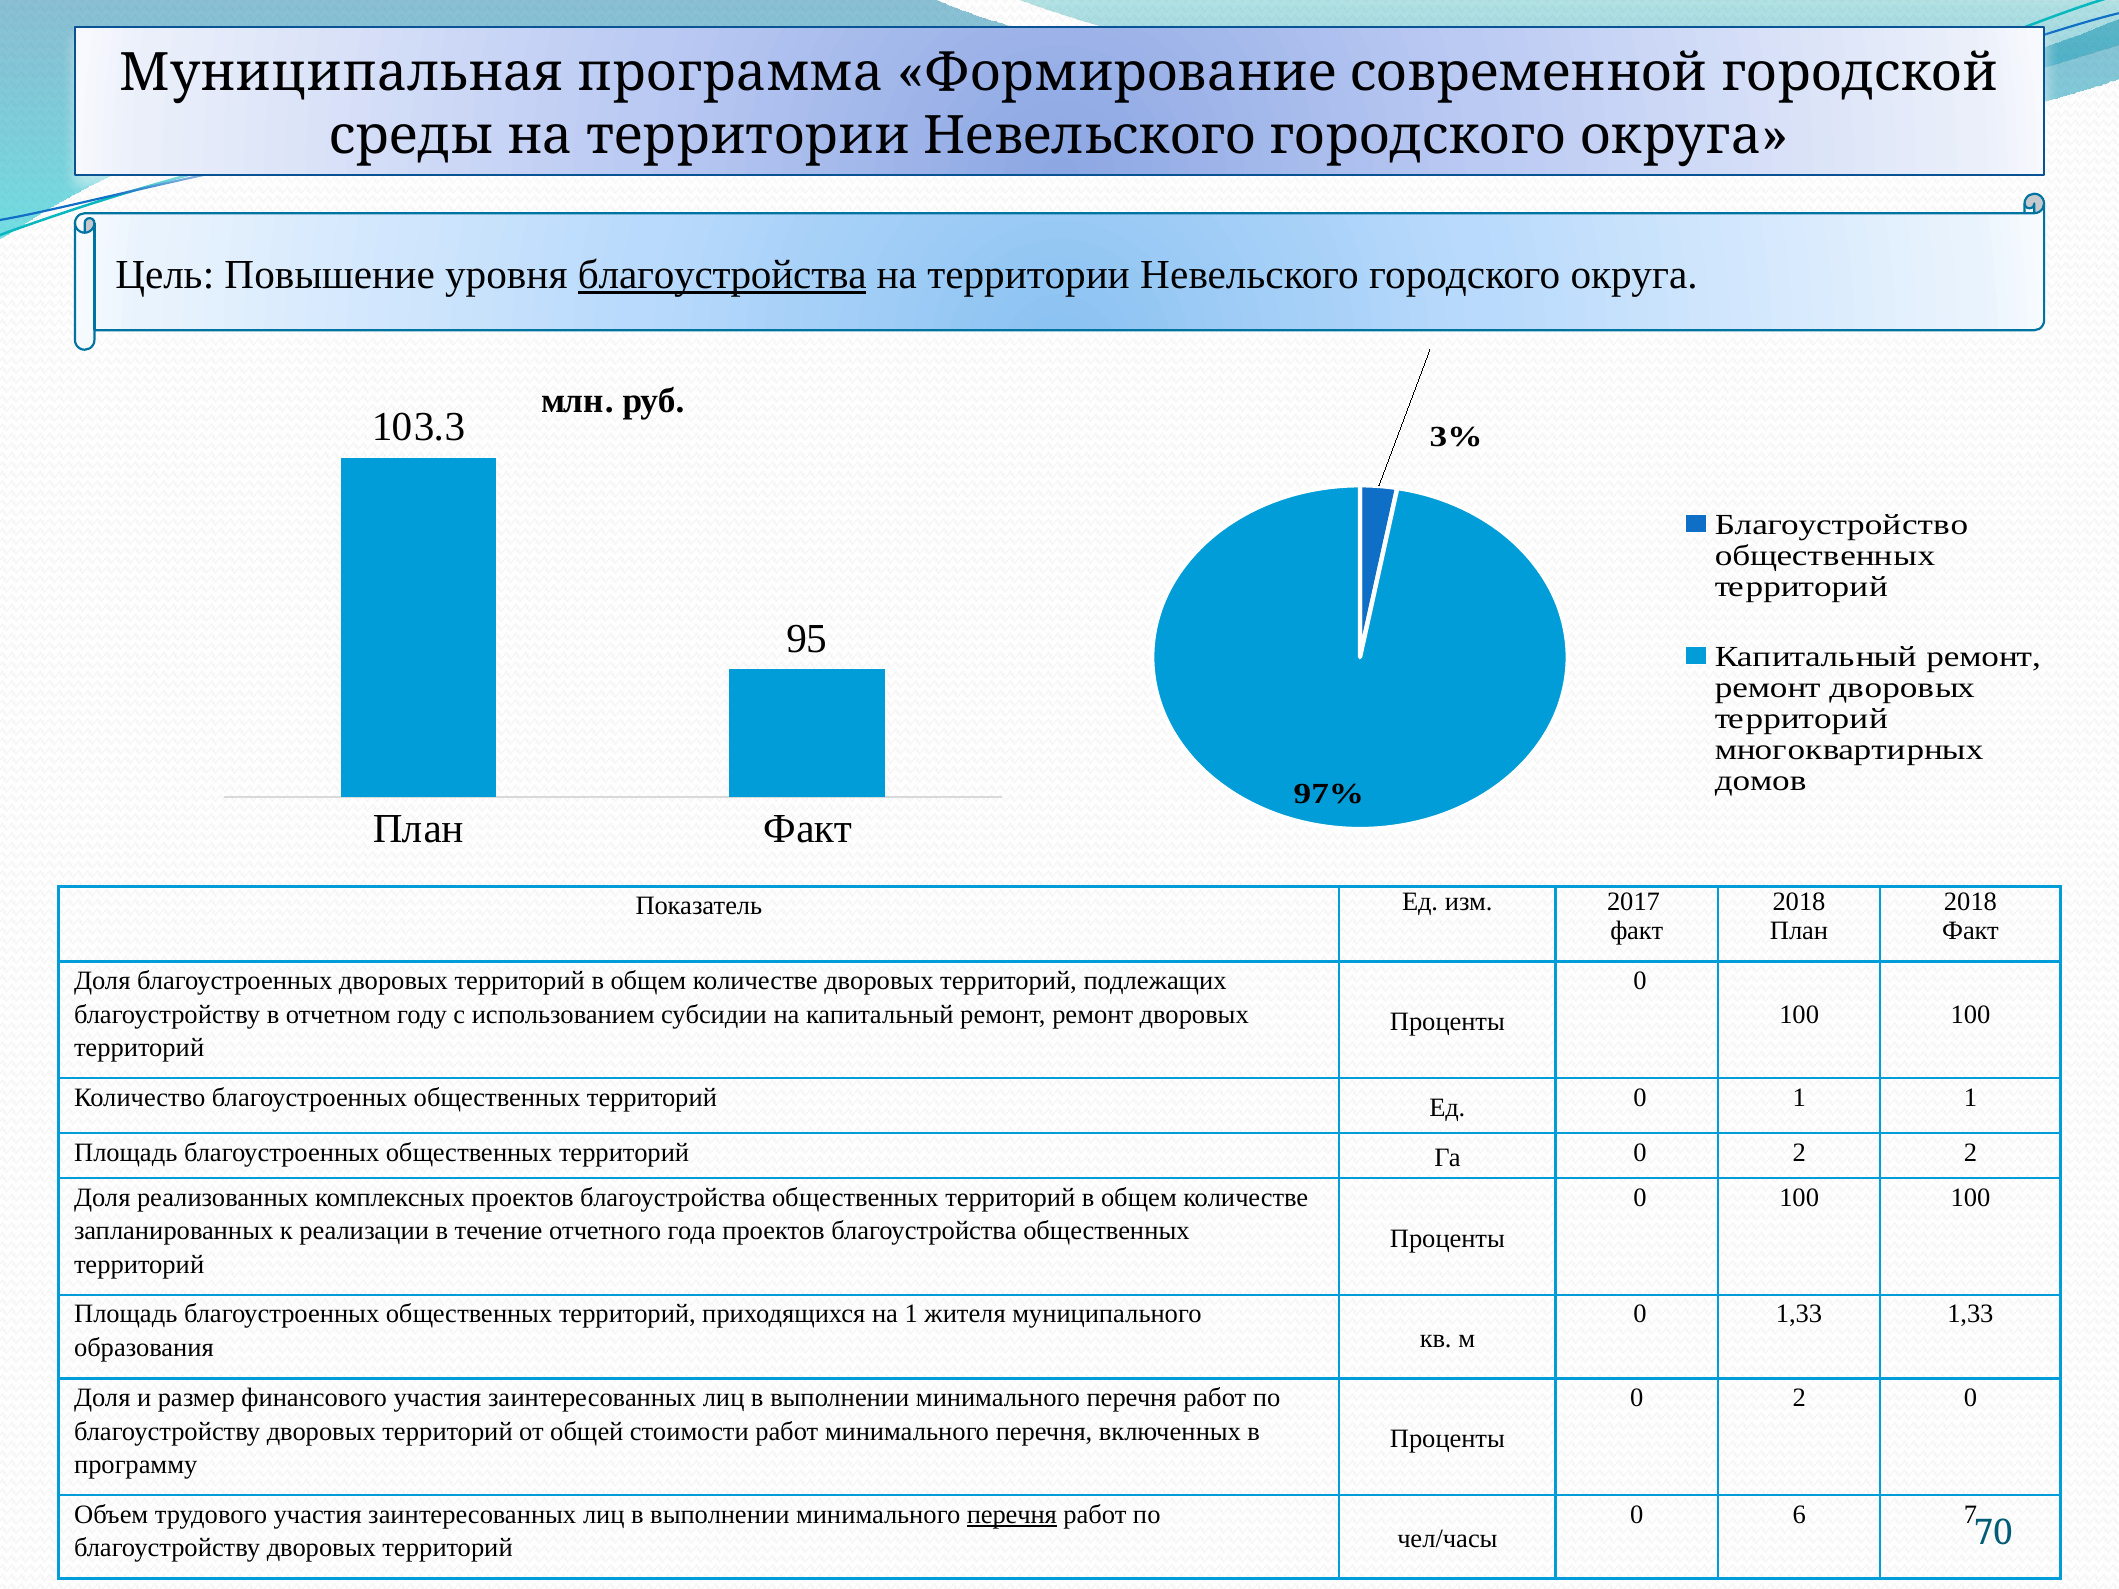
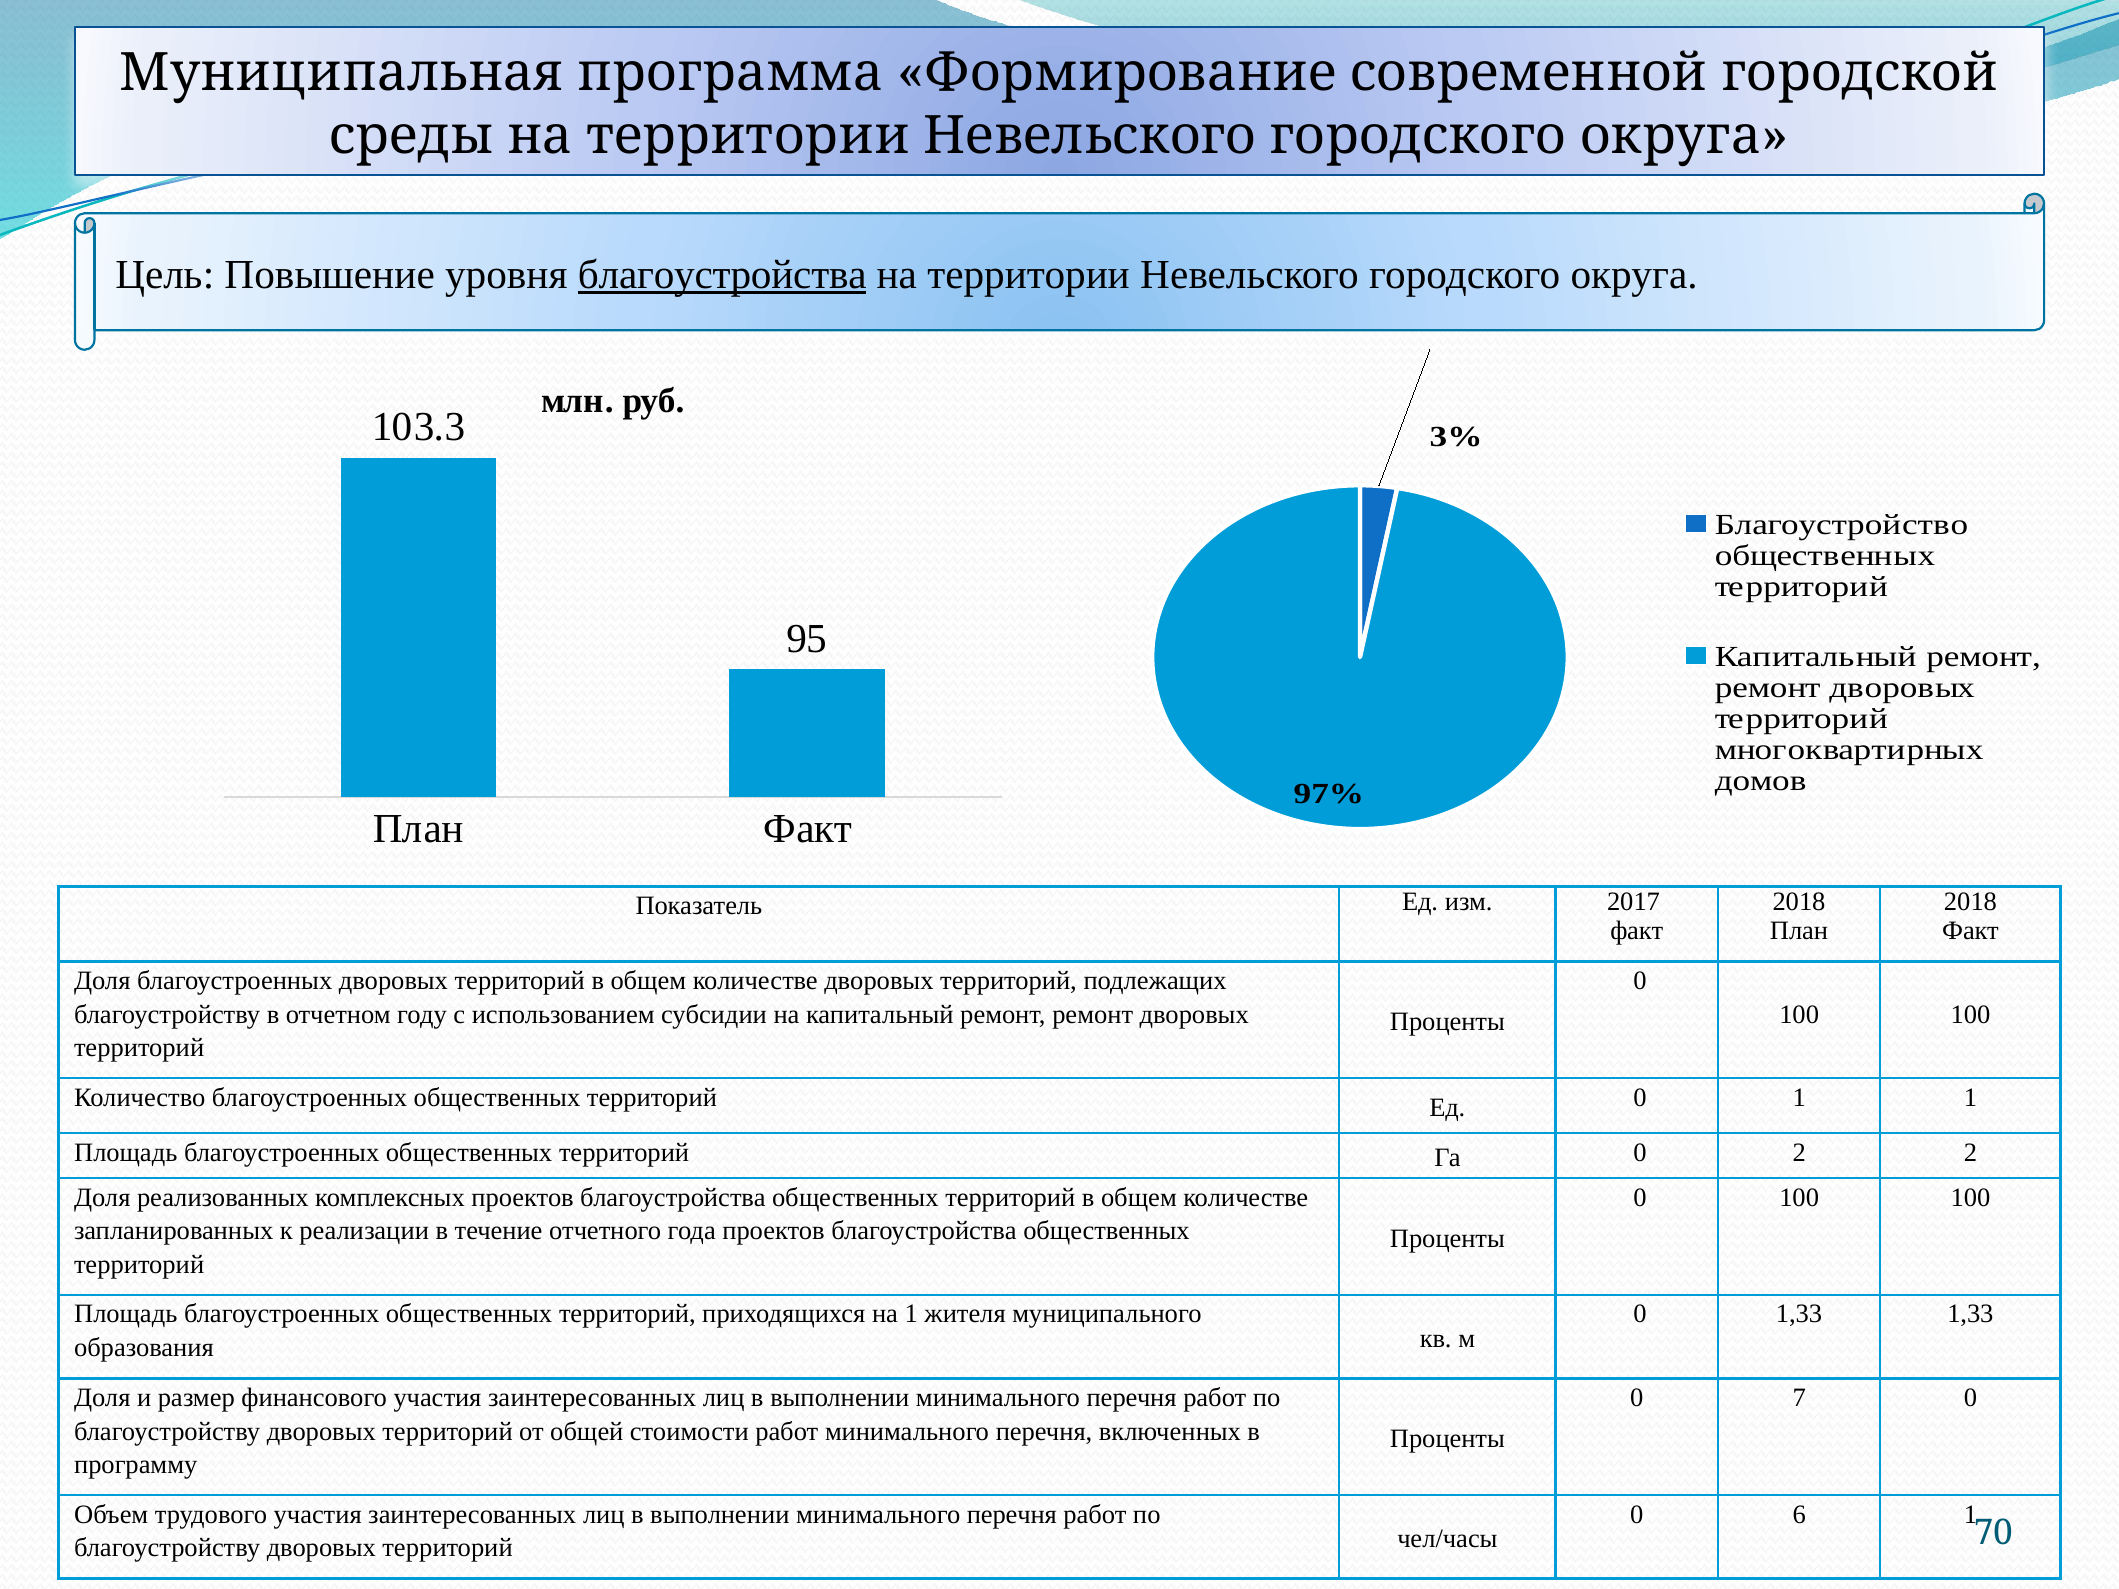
2 at (1799, 1398): 2 -> 7
перечня at (1012, 1515) underline: present -> none
6 7: 7 -> 1
